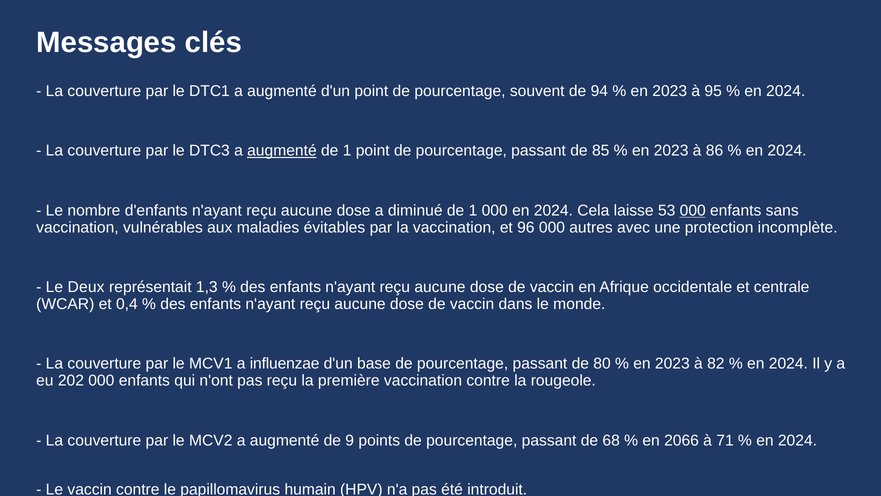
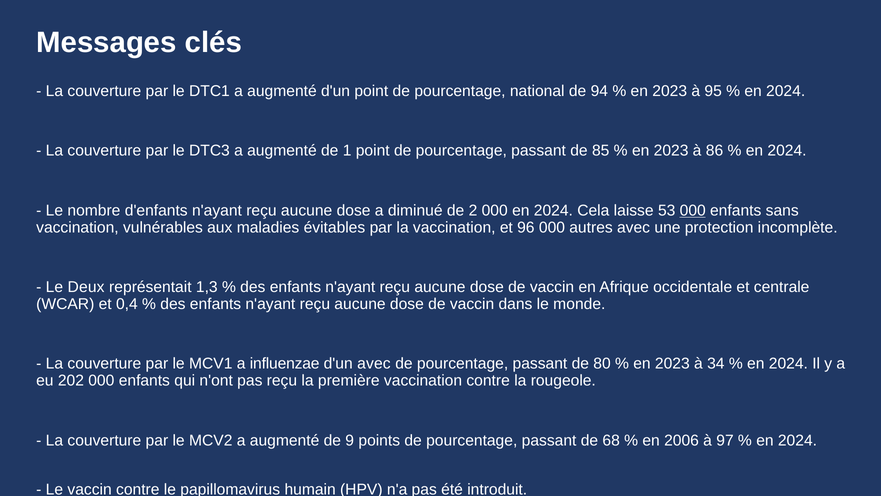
souvent: souvent -> national
augmenté at (282, 151) underline: present -> none
diminué de 1: 1 -> 2
d'un base: base -> avec
82: 82 -> 34
2066: 2066 -> 2006
71: 71 -> 97
